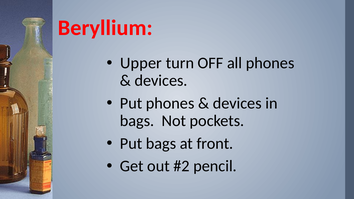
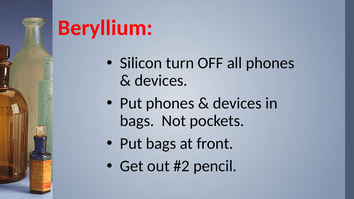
Upper: Upper -> Silicon
